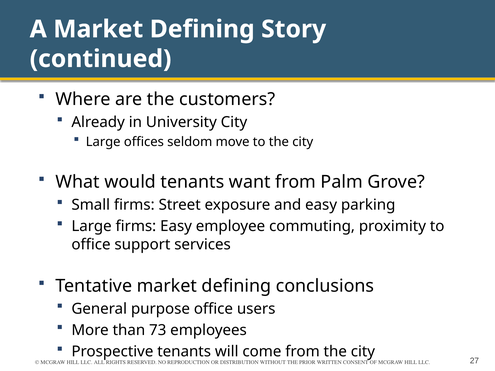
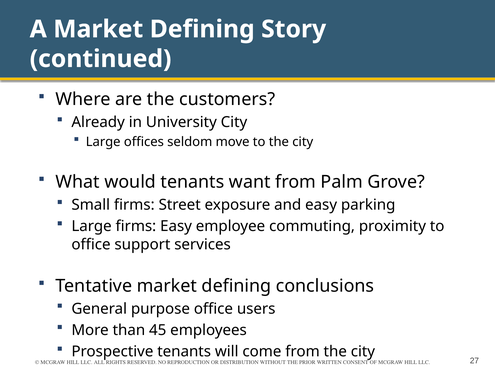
73: 73 -> 45
